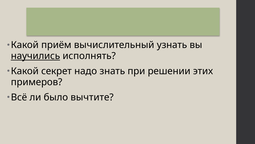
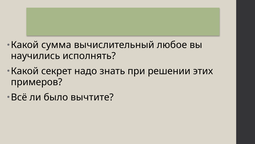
приём: приём -> сумма
узнать: узнать -> любое
научились underline: present -> none
